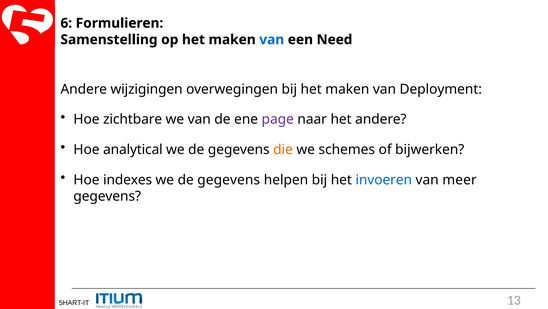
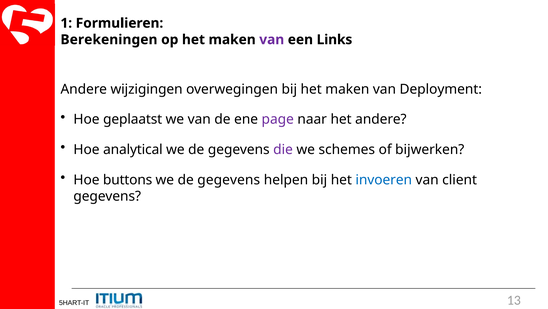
6: 6 -> 1
Samenstelling: Samenstelling -> Berekeningen
van at (272, 40) colour: blue -> purple
Need: Need -> Links
zichtbare: zichtbare -> geplaatst
die colour: orange -> purple
indexes: indexes -> buttons
meer: meer -> client
